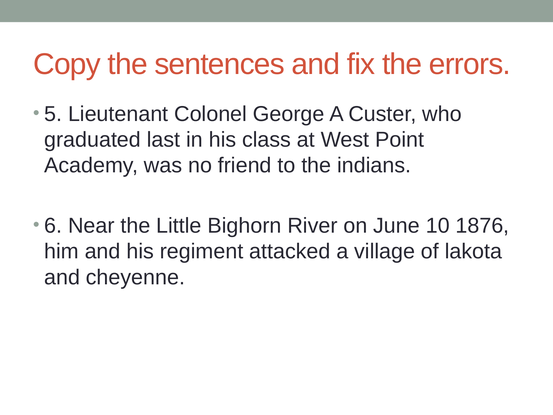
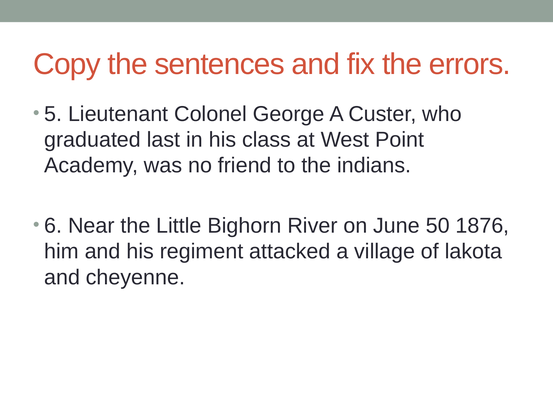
10: 10 -> 50
